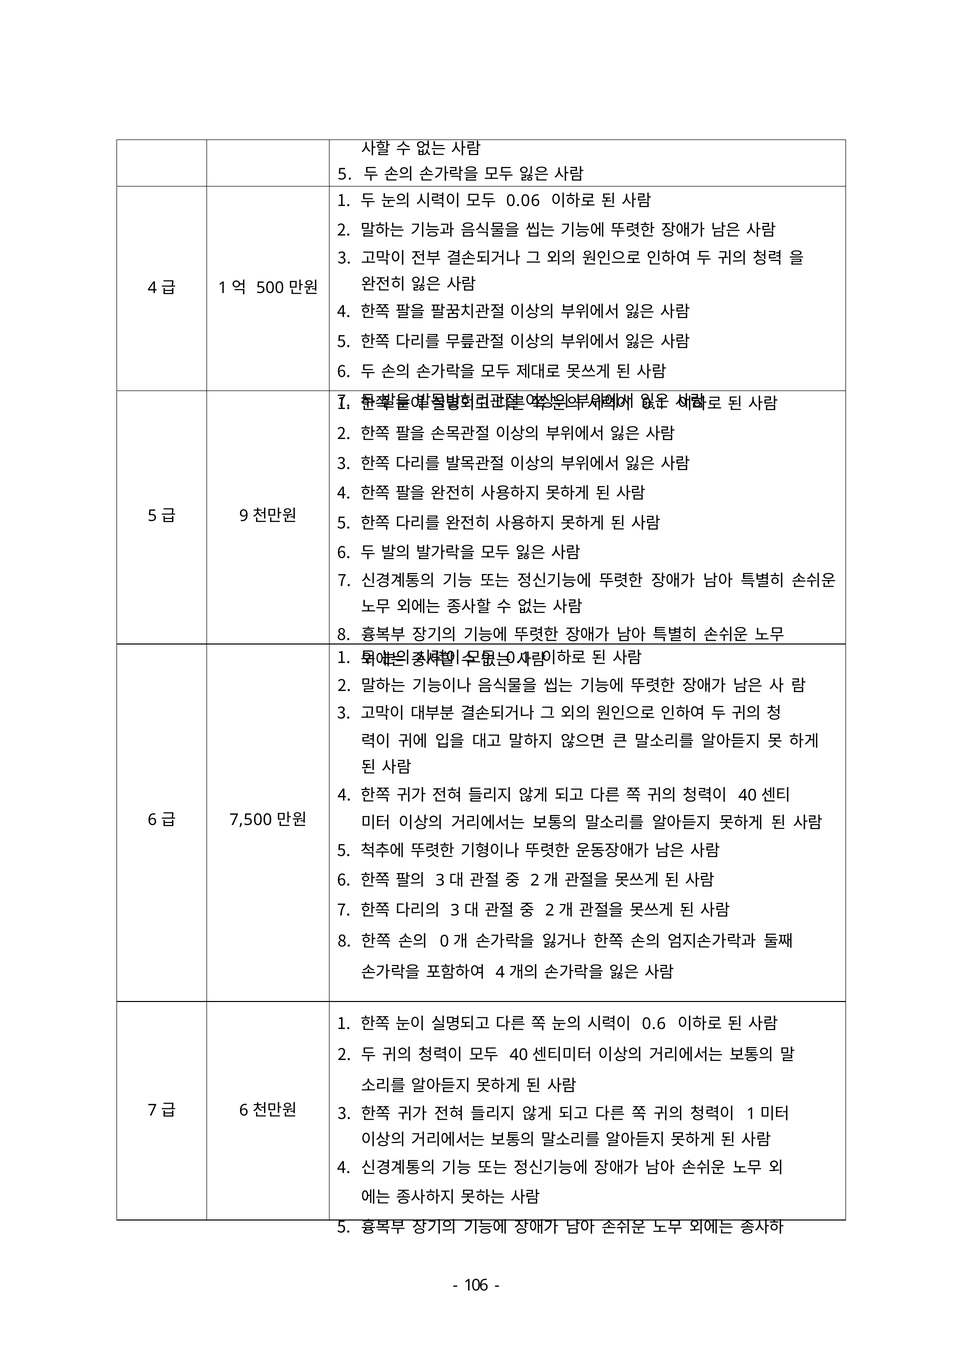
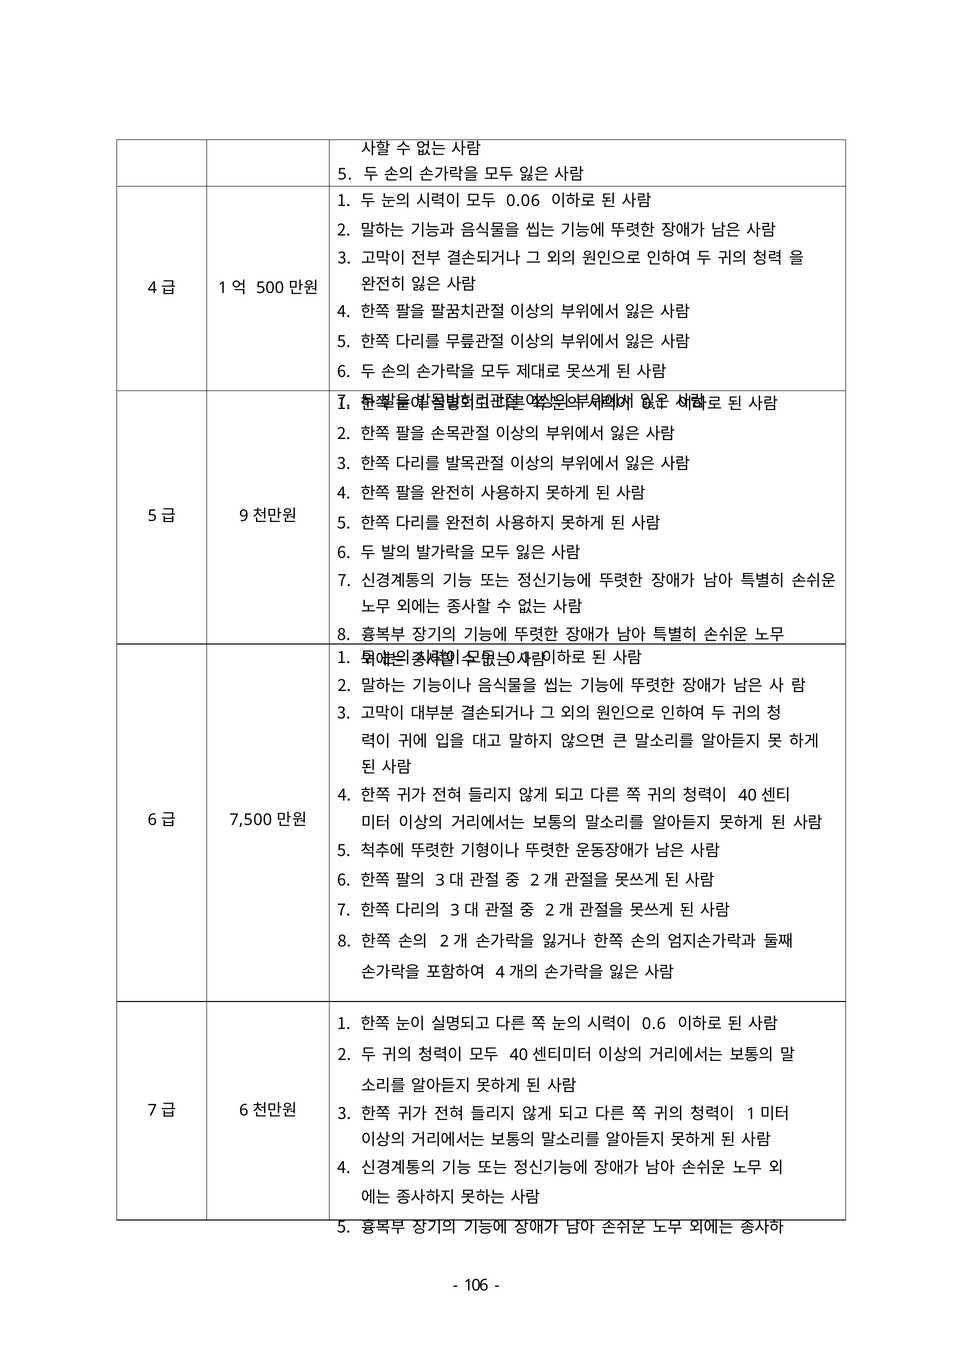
0 at (444, 941): 0 -> 2
